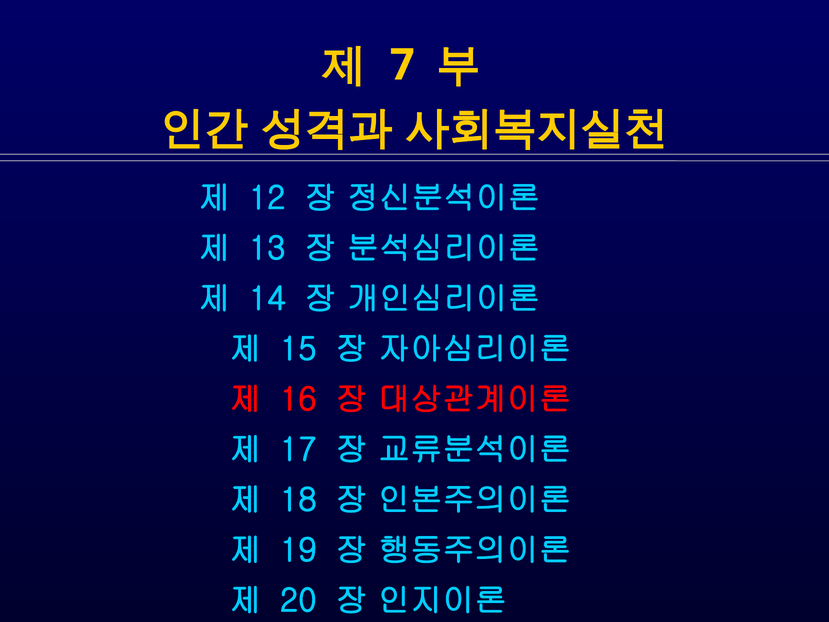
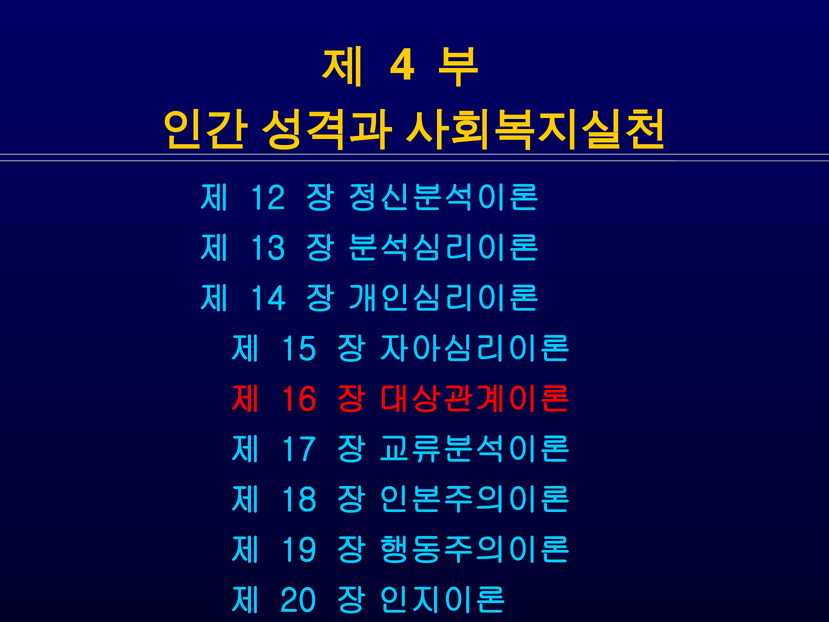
7: 7 -> 4
